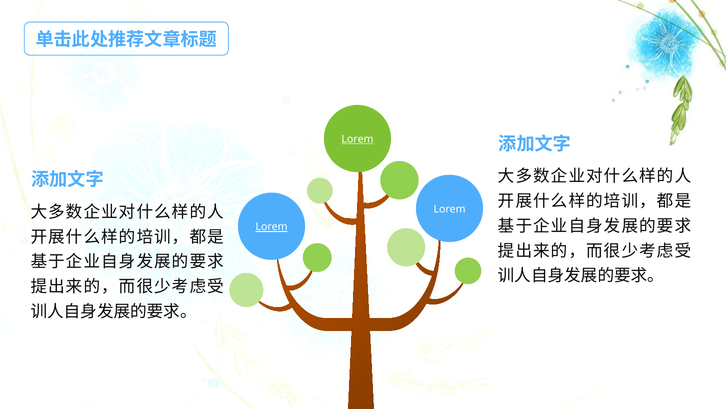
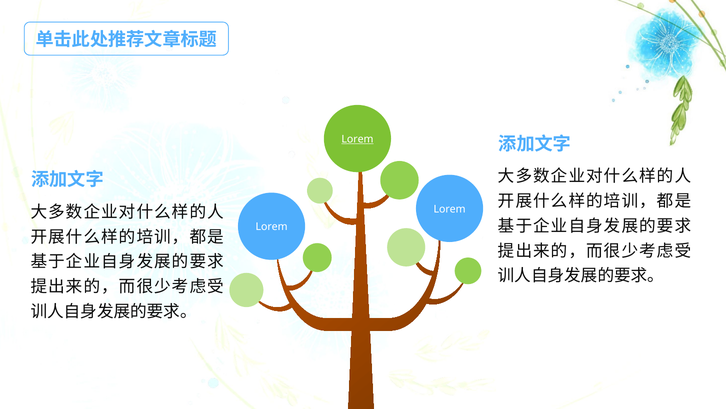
Lorem at (272, 227) underline: present -> none
